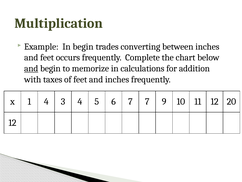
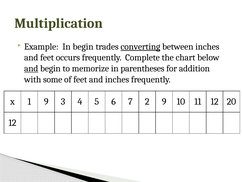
converting underline: none -> present
calculations: calculations -> parentheses
taxes: taxes -> some
1 4: 4 -> 9
7 7: 7 -> 2
